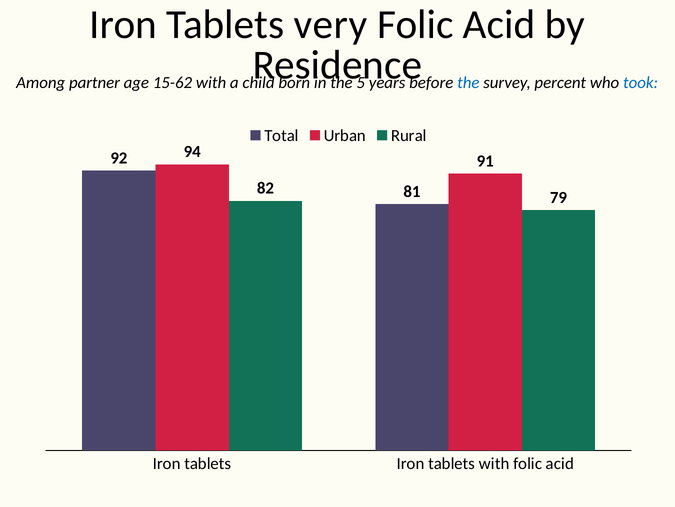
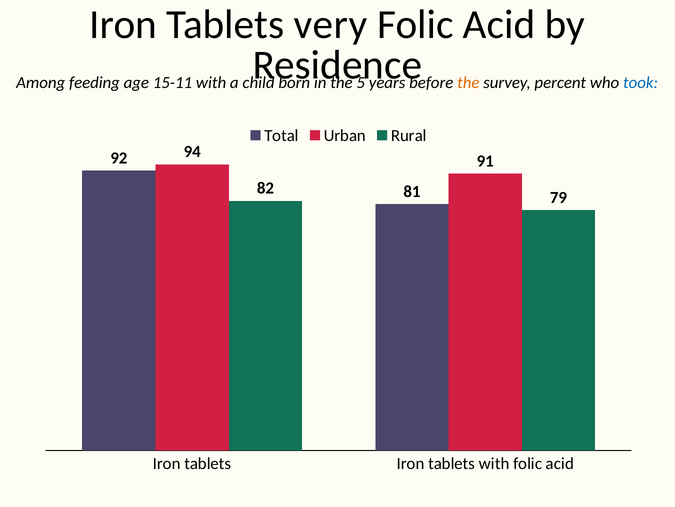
partner: partner -> feeding
15-62: 15-62 -> 15-11
the at (468, 83) colour: blue -> orange
